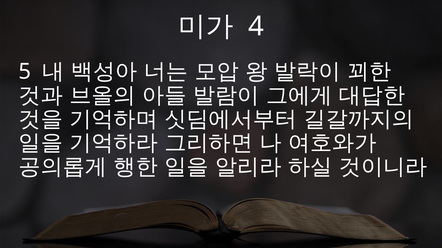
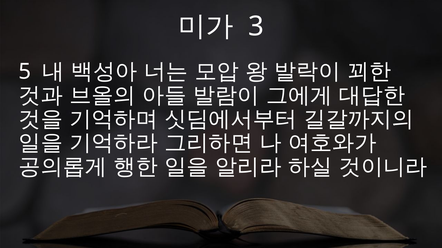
4: 4 -> 3
